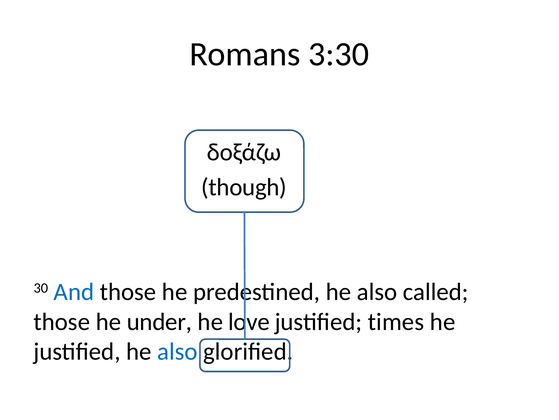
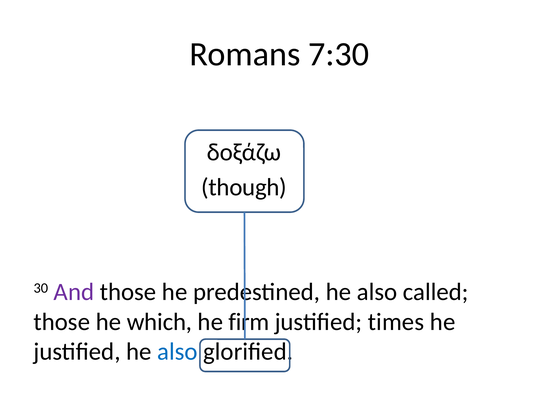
3:30: 3:30 -> 7:30
And colour: blue -> purple
under: under -> which
love: love -> firm
